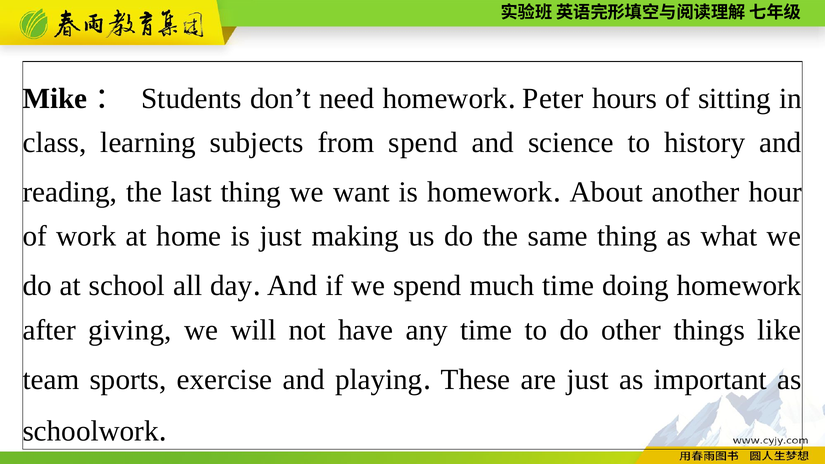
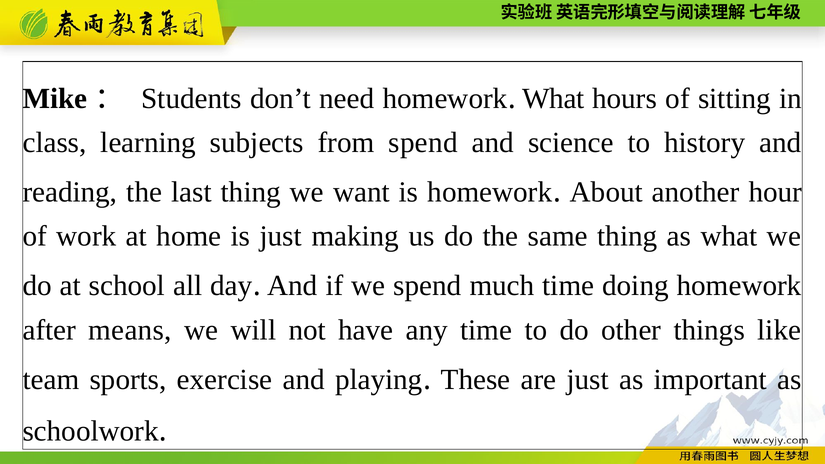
Peter at (553, 98): Peter -> What
giving: giving -> means
